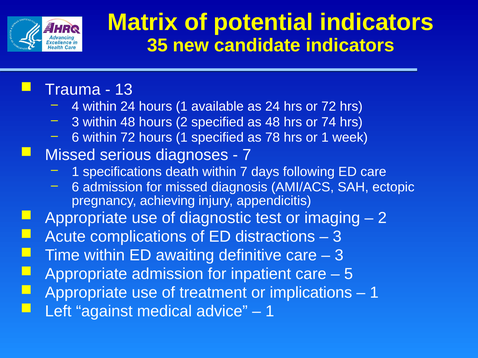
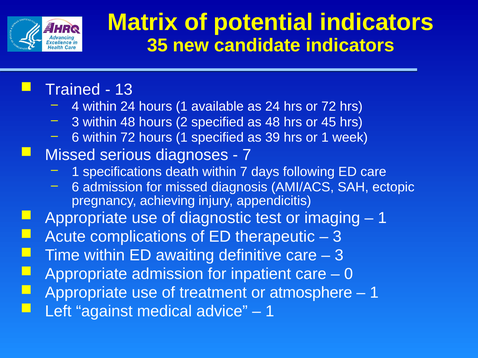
Trauma: Trauma -> Trained
74: 74 -> 45
78: 78 -> 39
2 at (382, 218): 2 -> 1
distractions: distractions -> therapeutic
5: 5 -> 0
implications: implications -> atmosphere
